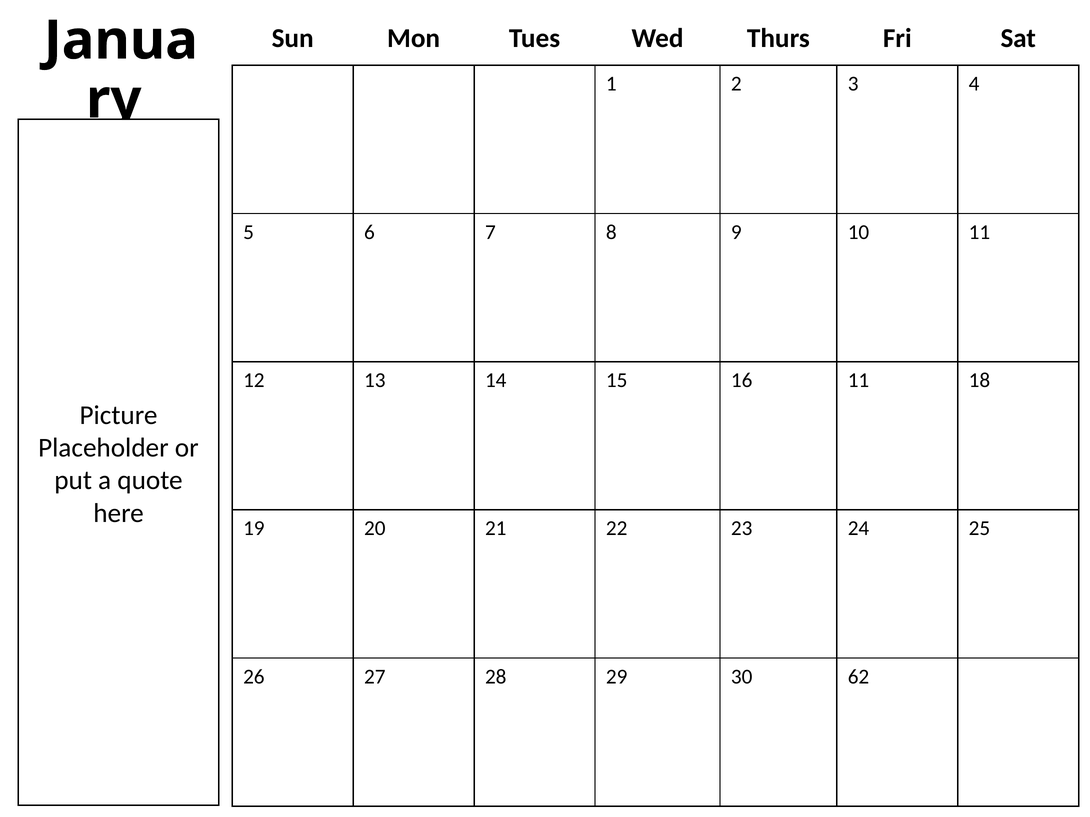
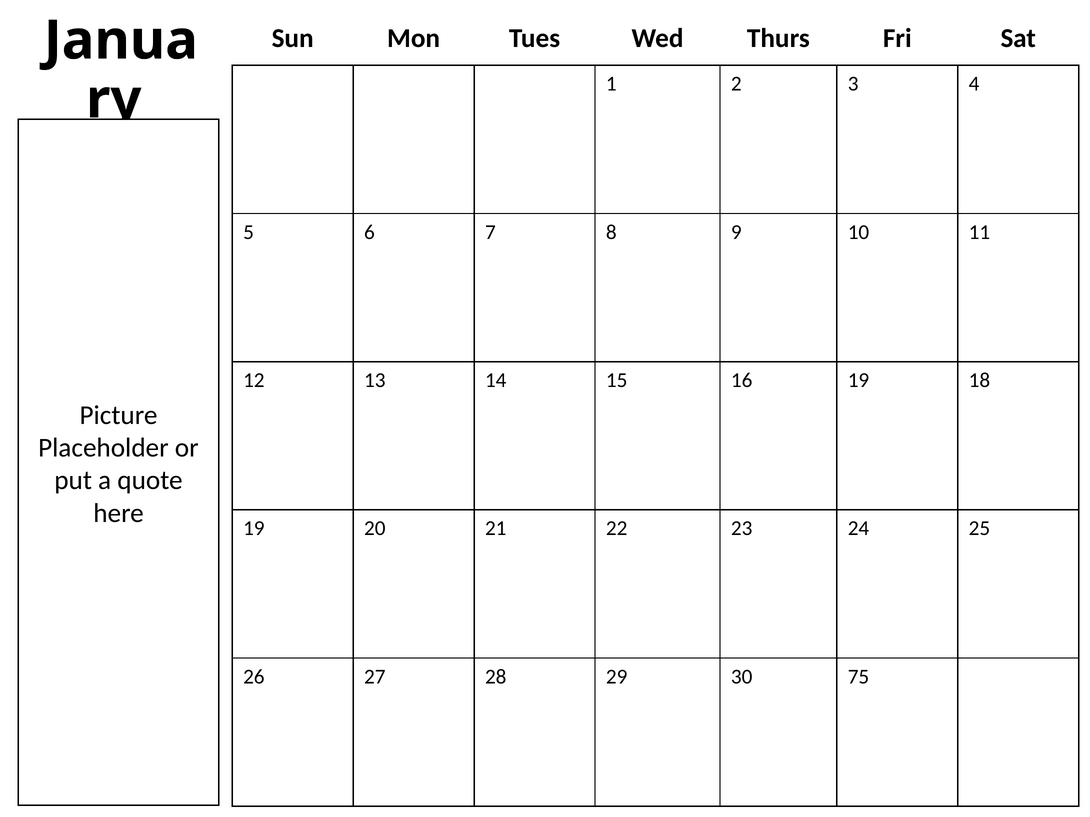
16 11: 11 -> 19
62: 62 -> 75
